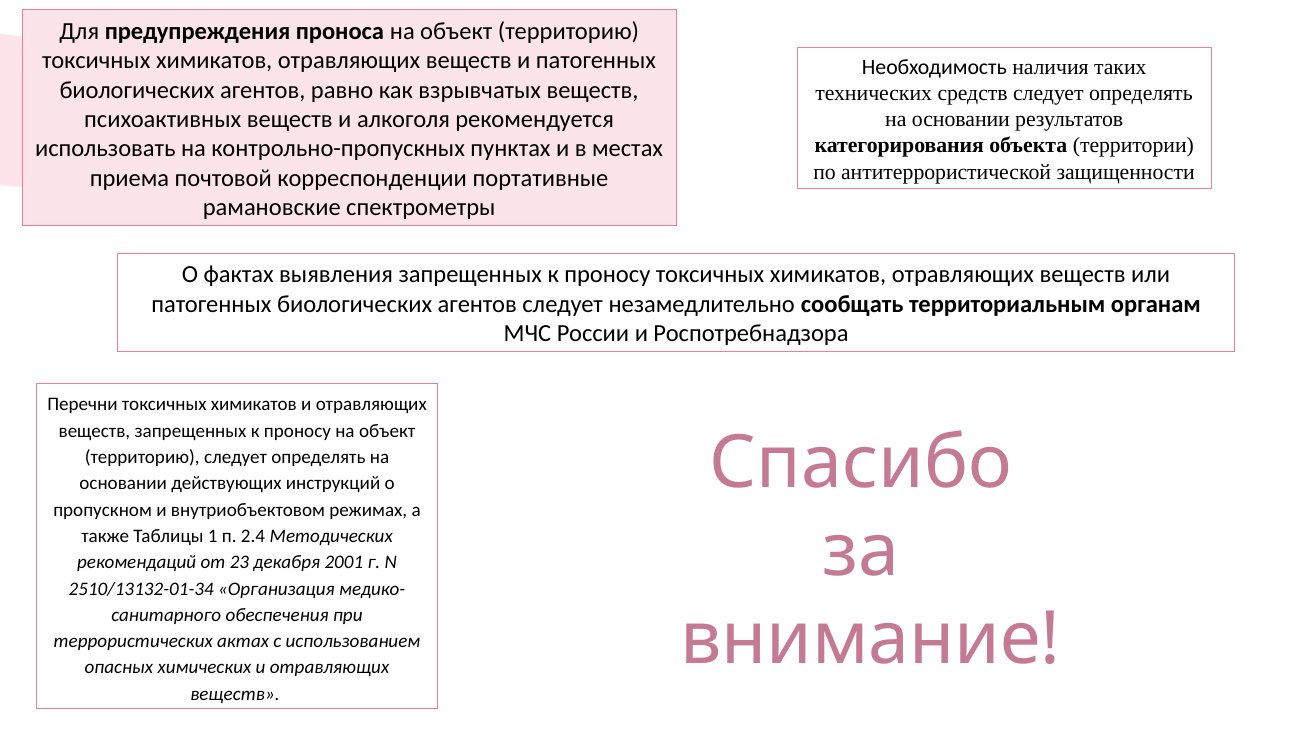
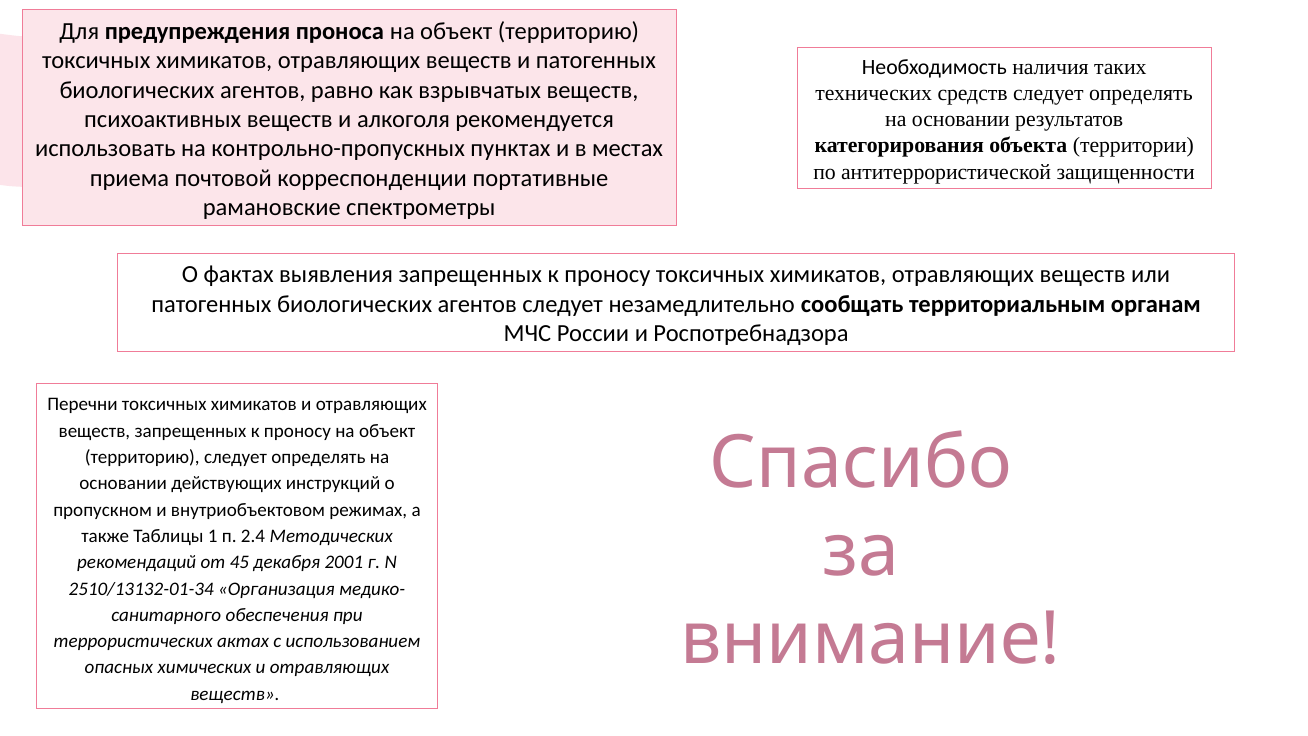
23: 23 -> 45
